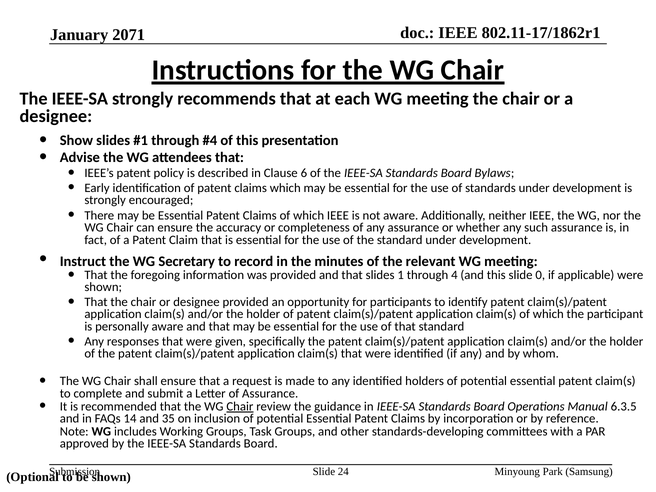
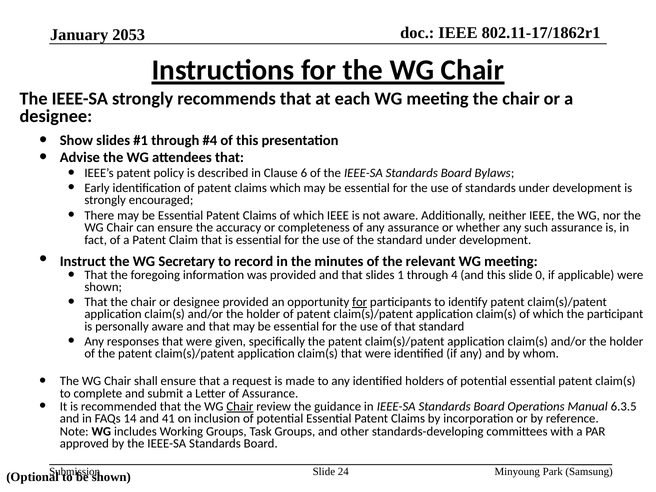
2071: 2071 -> 2053
for at (360, 302) underline: none -> present
35: 35 -> 41
